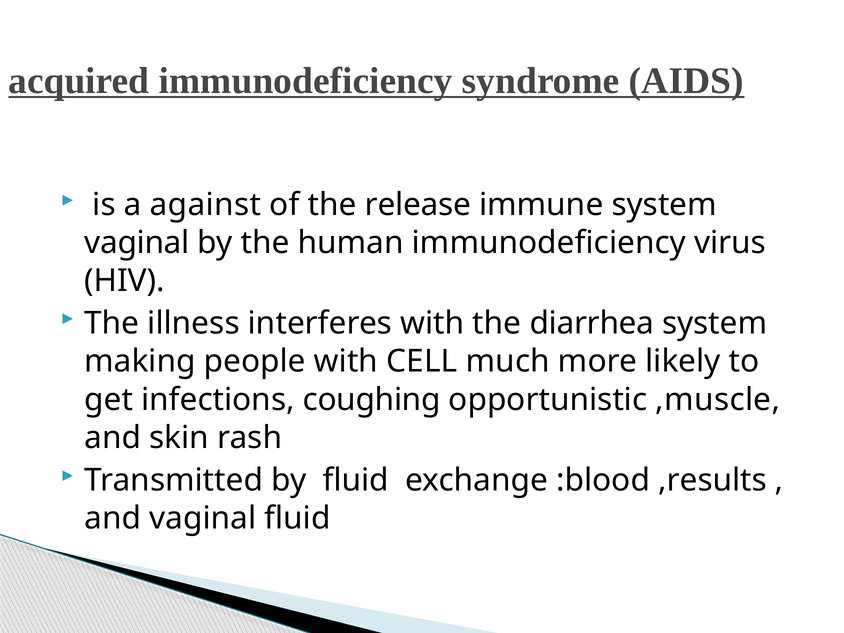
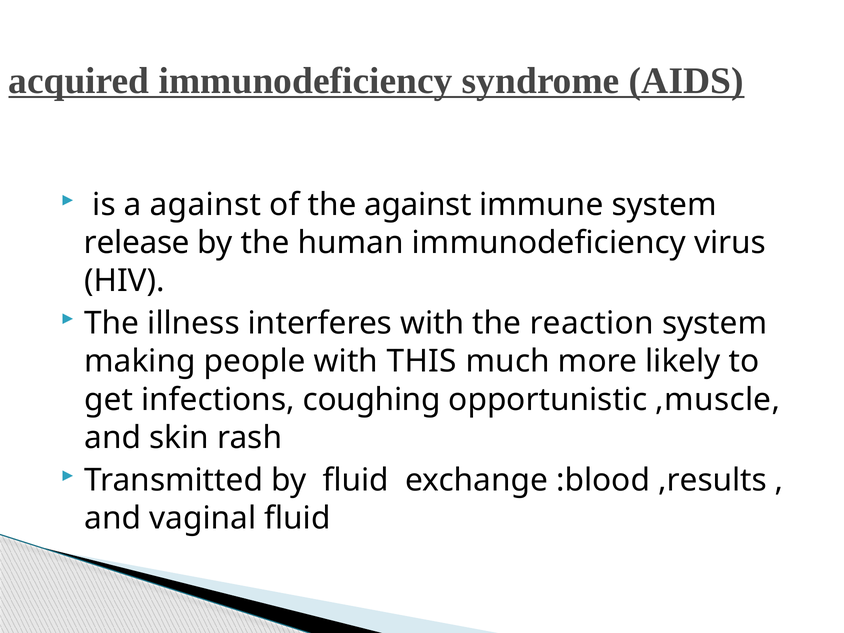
the release: release -> against
vaginal at (137, 243): vaginal -> release
diarrhea: diarrhea -> reaction
CELL: CELL -> THIS
